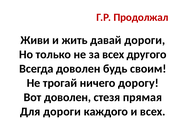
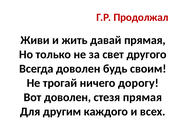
давай дороги: дороги -> прямая
за всех: всех -> свет
Для дороги: дороги -> другим
